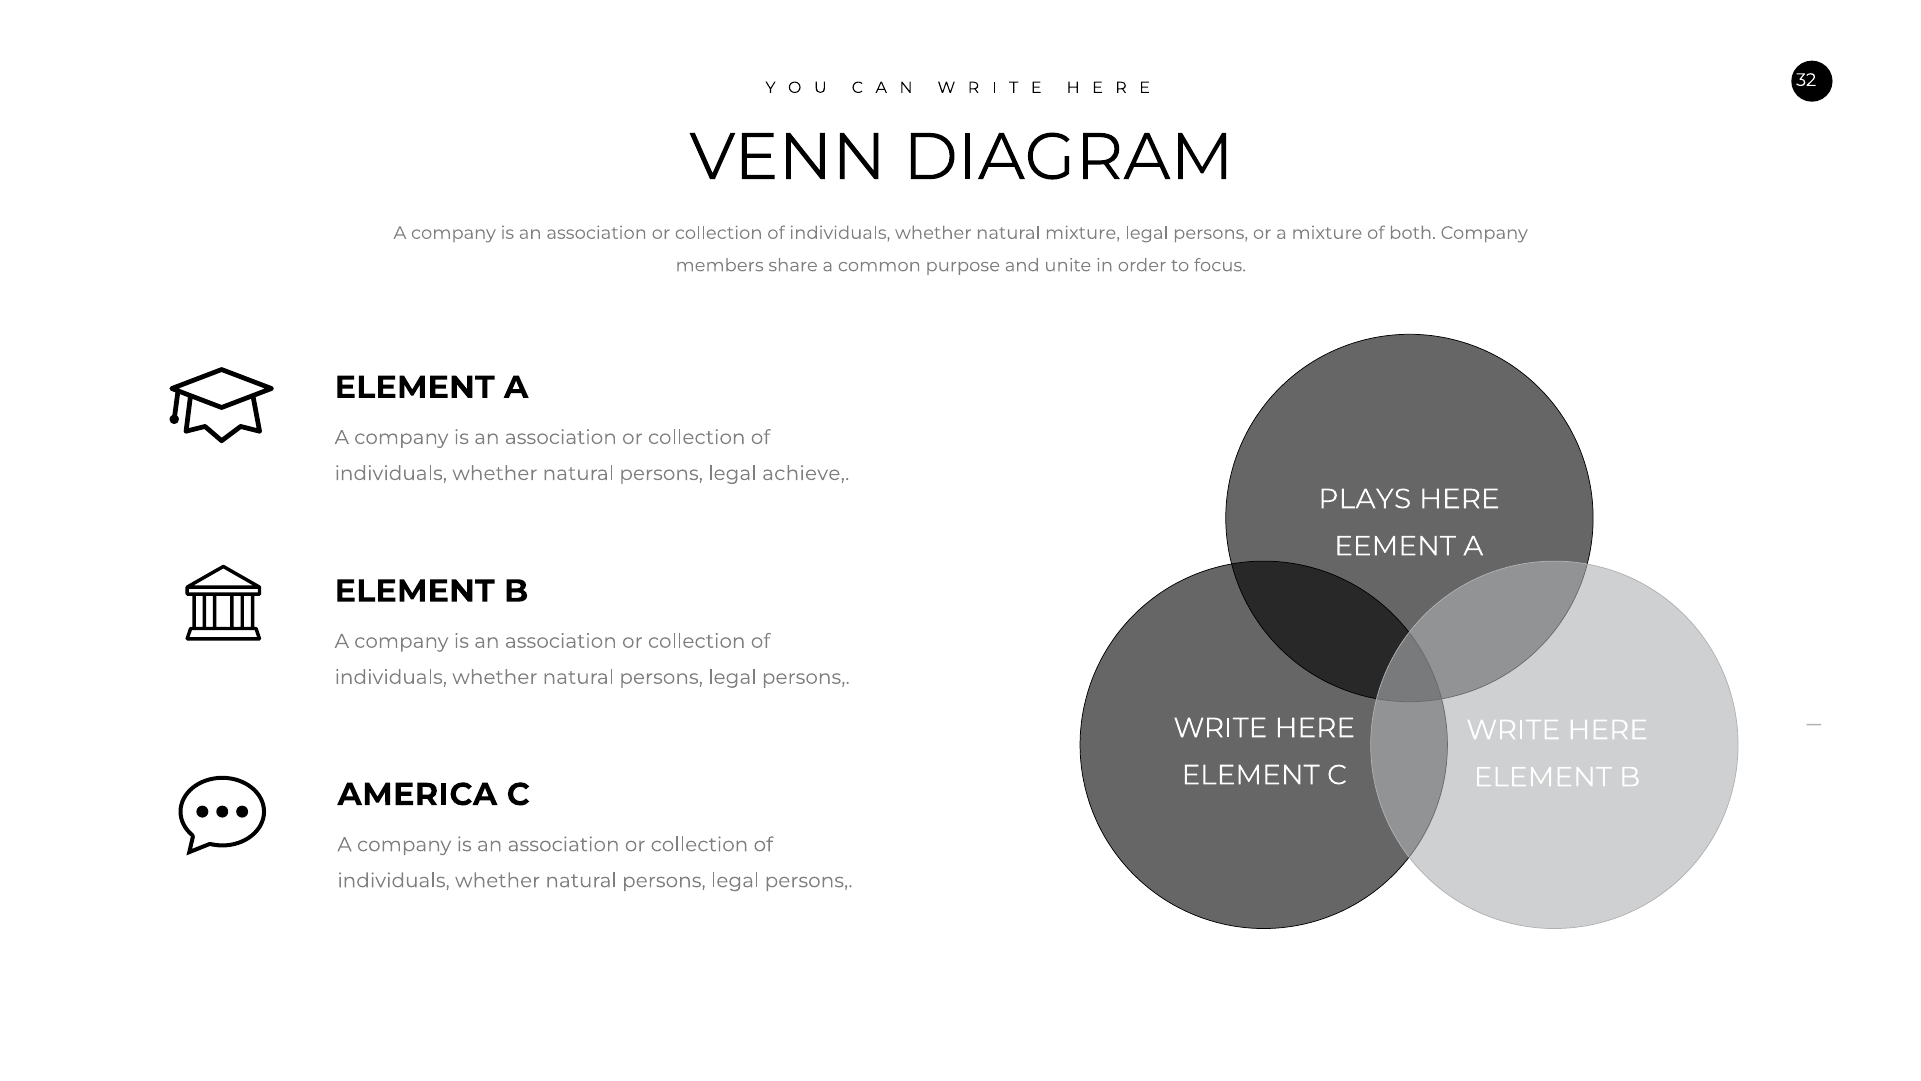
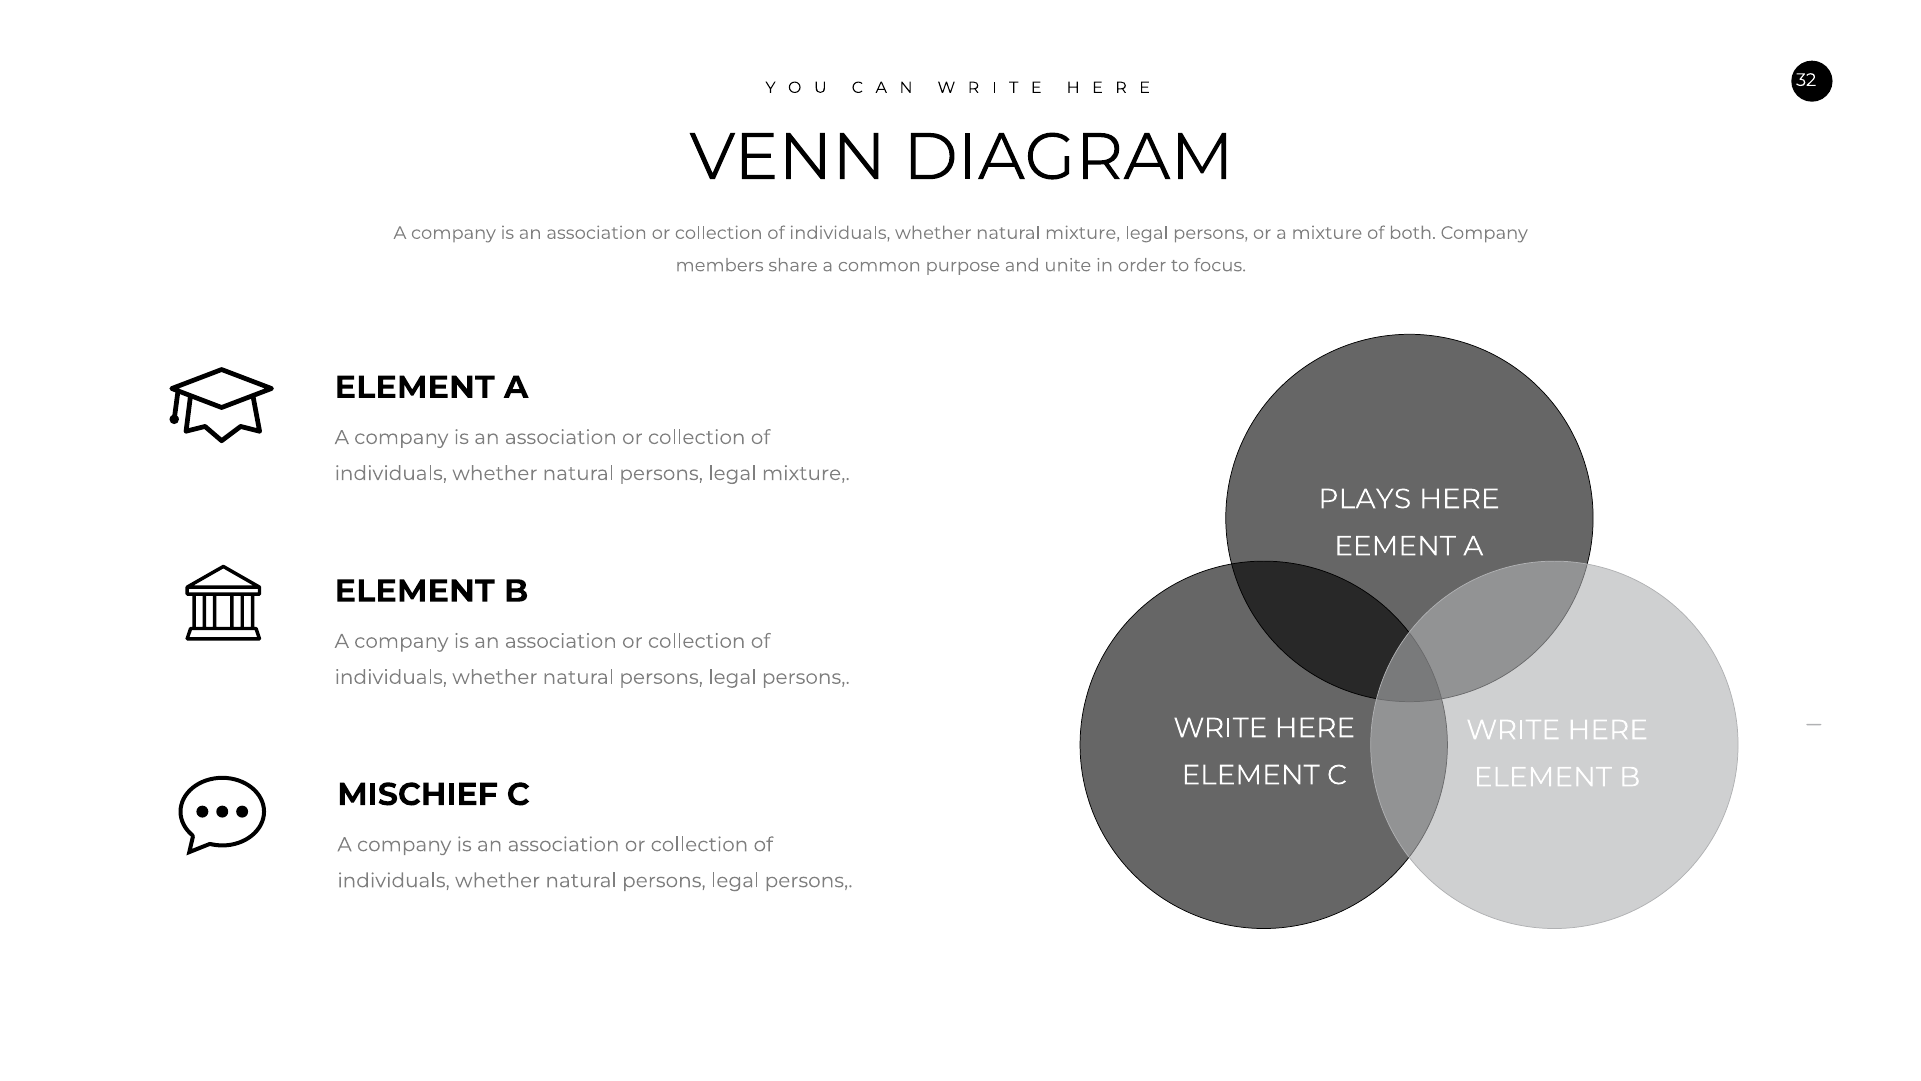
legal achieve: achieve -> mixture
AMERICA: AMERICA -> MISCHIEF
